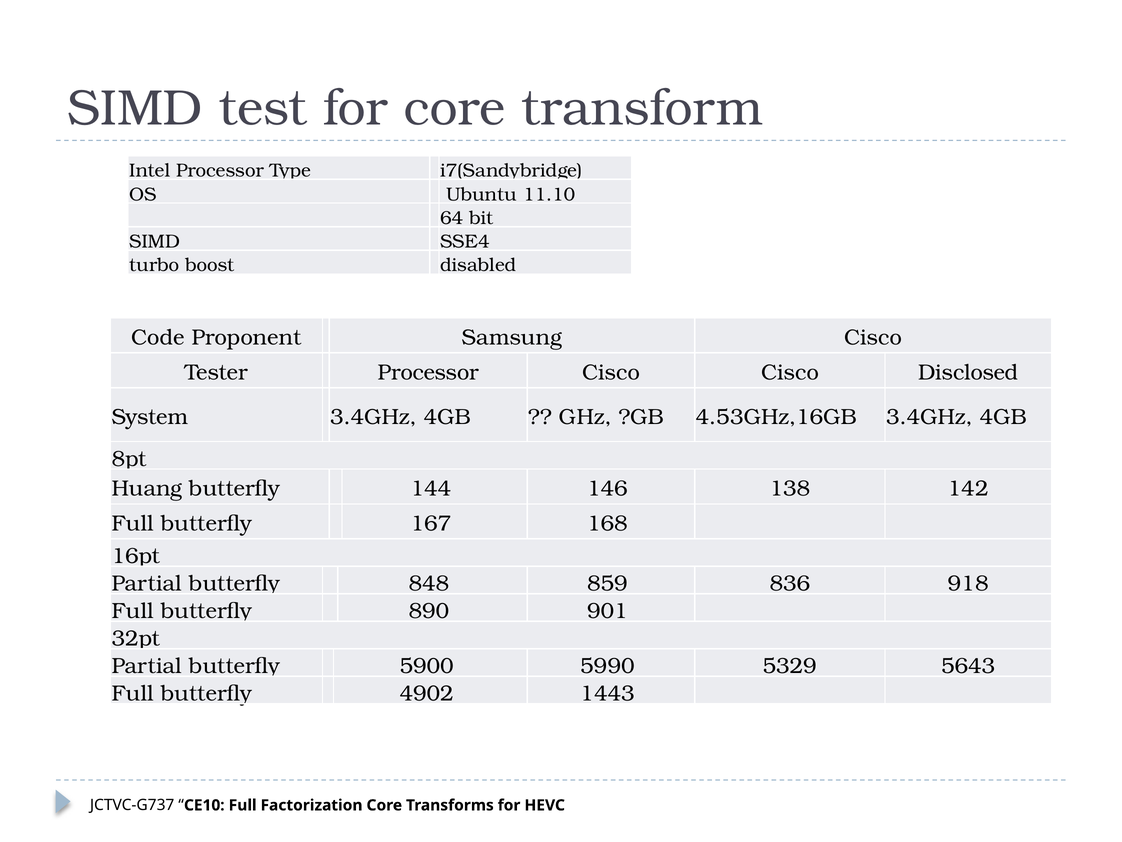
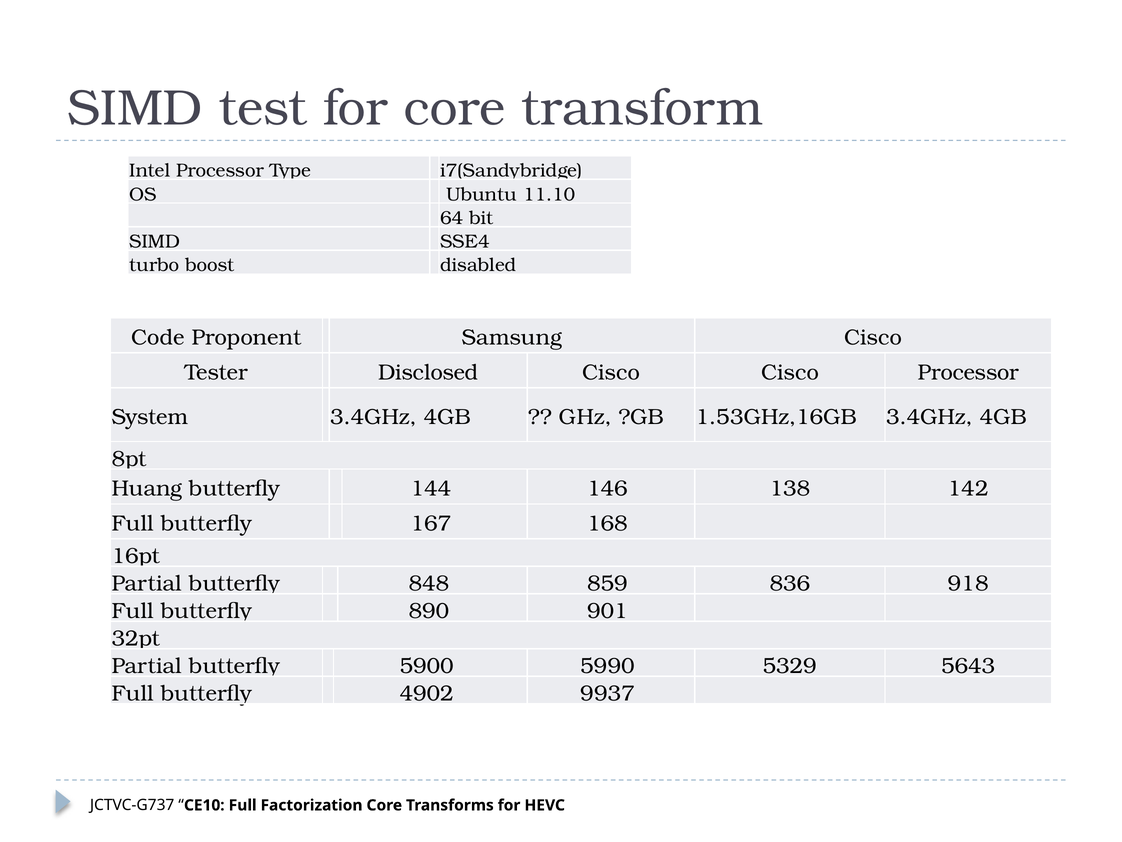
Tester Processor: Processor -> Disclosed
Cisco Disclosed: Disclosed -> Processor
4.53GHz,16GB: 4.53GHz,16GB -> 1.53GHz,16GB
1443: 1443 -> 9937
